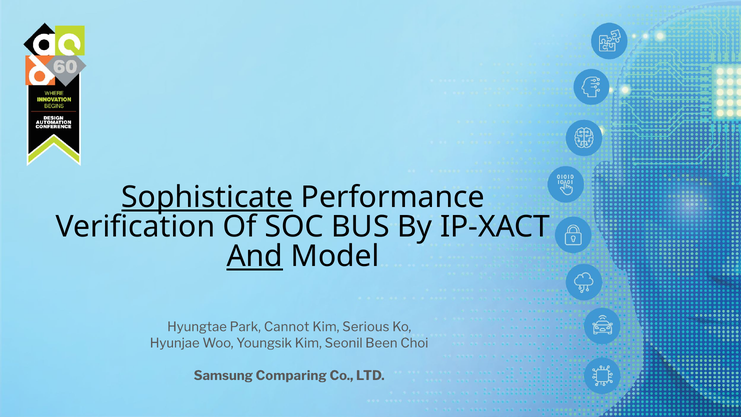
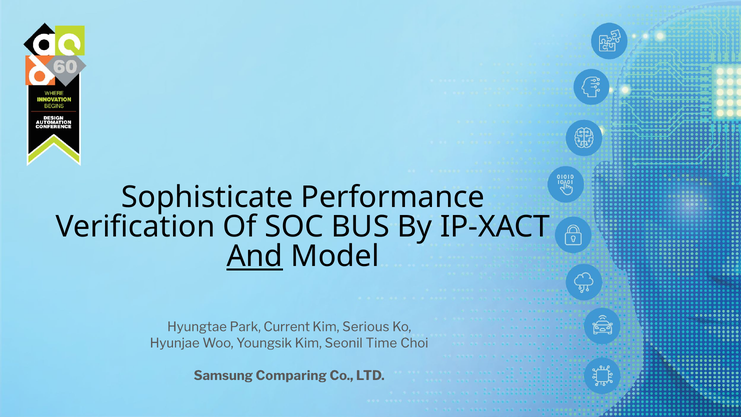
Sophisticate underline: present -> none
Cannot: Cannot -> Current
Been: Been -> Time
